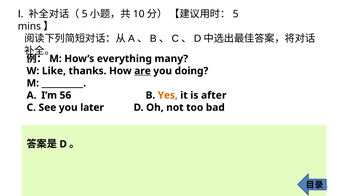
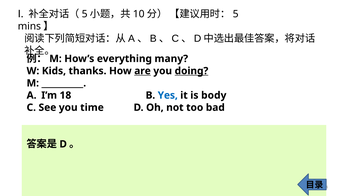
Like: Like -> Kids
doing underline: none -> present
56: 56 -> 18
Yes colour: orange -> blue
after: after -> body
later: later -> time
